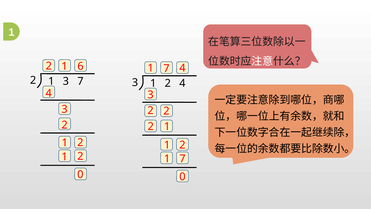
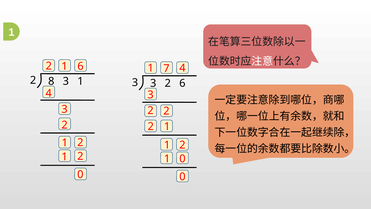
1 at (51, 81): 1 -> 8
3 7: 7 -> 1
3 1: 1 -> 3
4 at (182, 83): 4 -> 6
1 7: 7 -> 0
